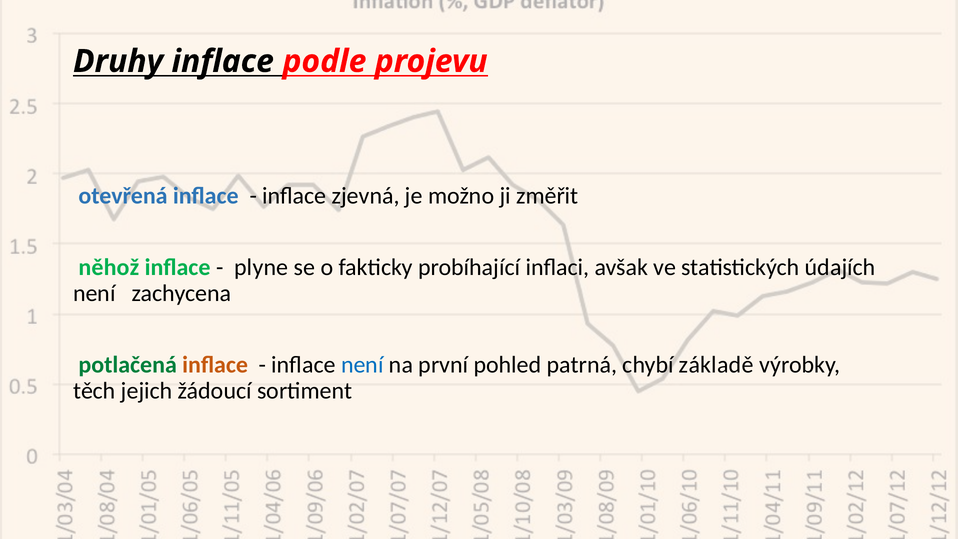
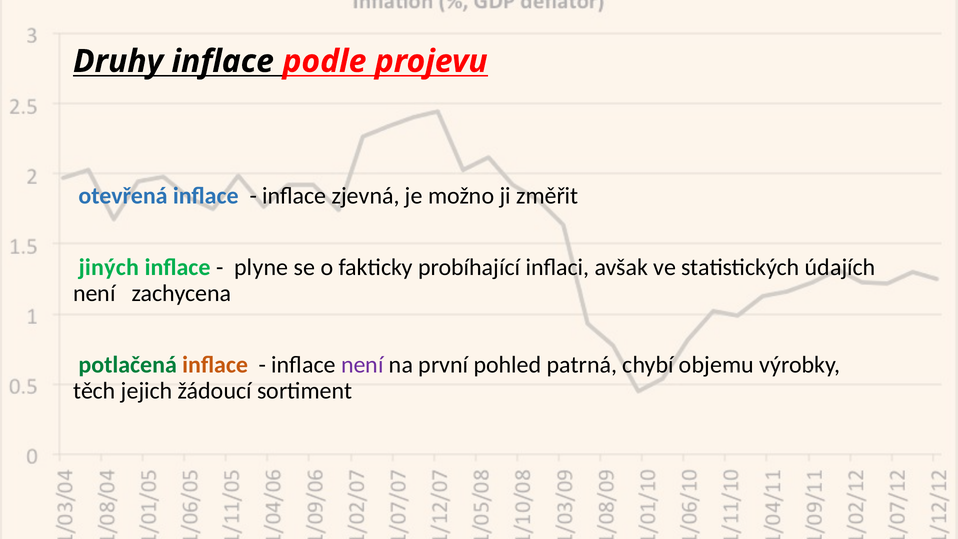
něhož: něhož -> jiných
není at (362, 365) colour: blue -> purple
základě: základě -> objemu
